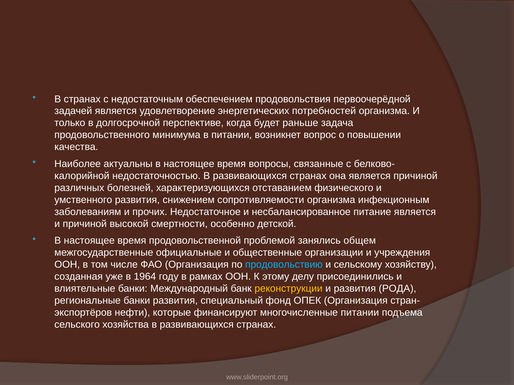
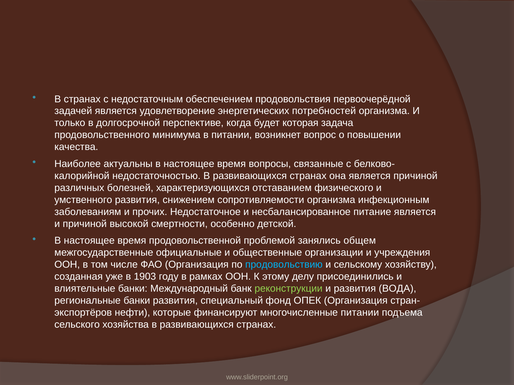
раньше: раньше -> которая
1964: 1964 -> 1903
реконструкции colour: yellow -> light green
РОДА: РОДА -> ВОДА
